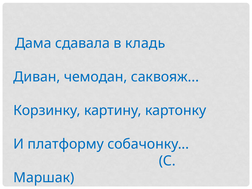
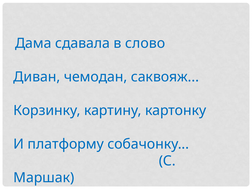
кладь: кладь -> слово
